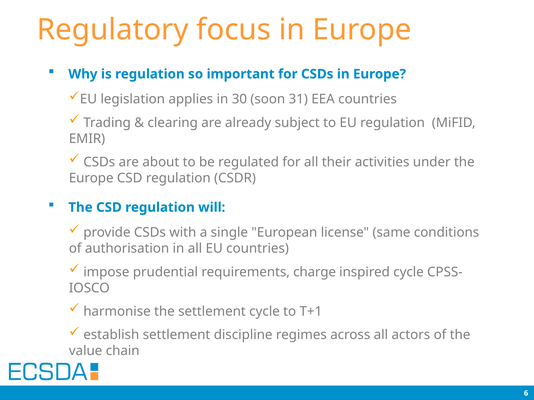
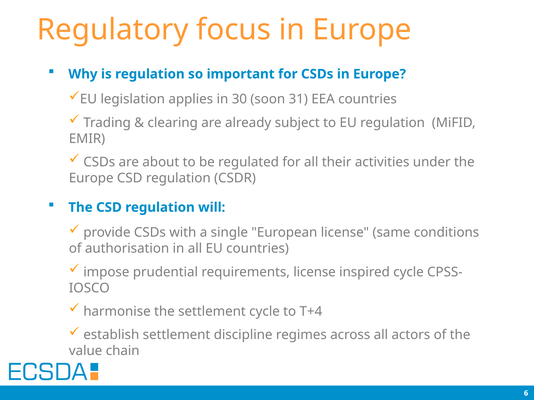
requirements charge: charge -> license
T+1: T+1 -> T+4
